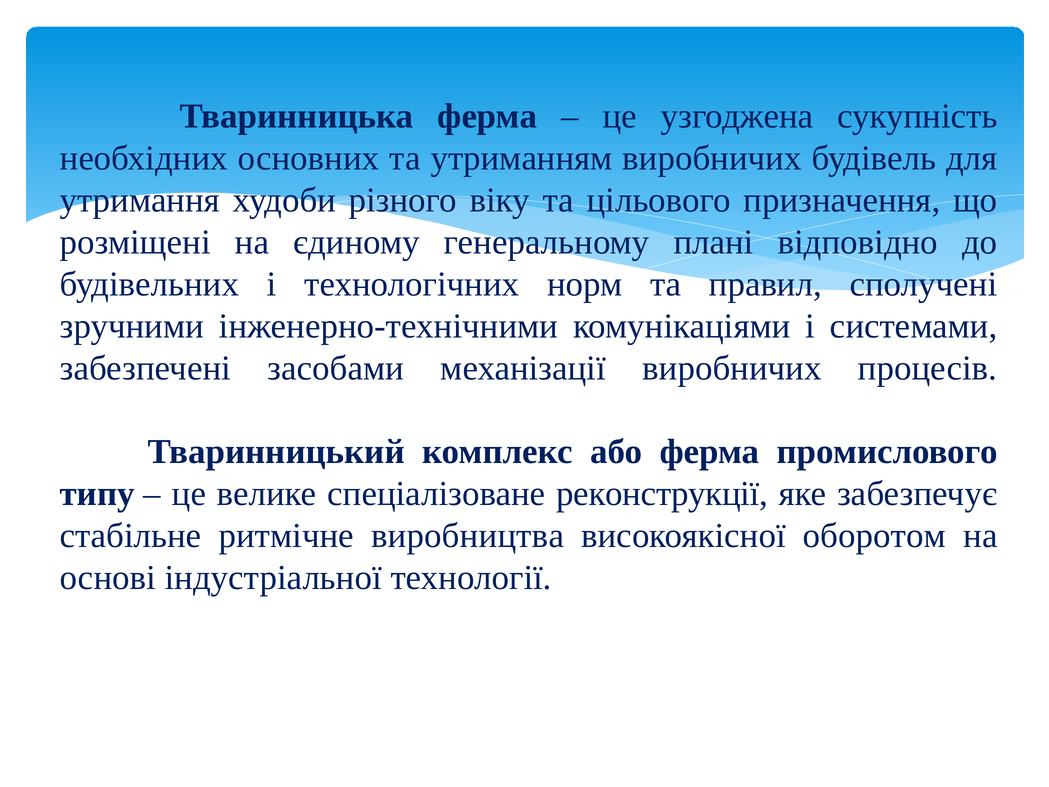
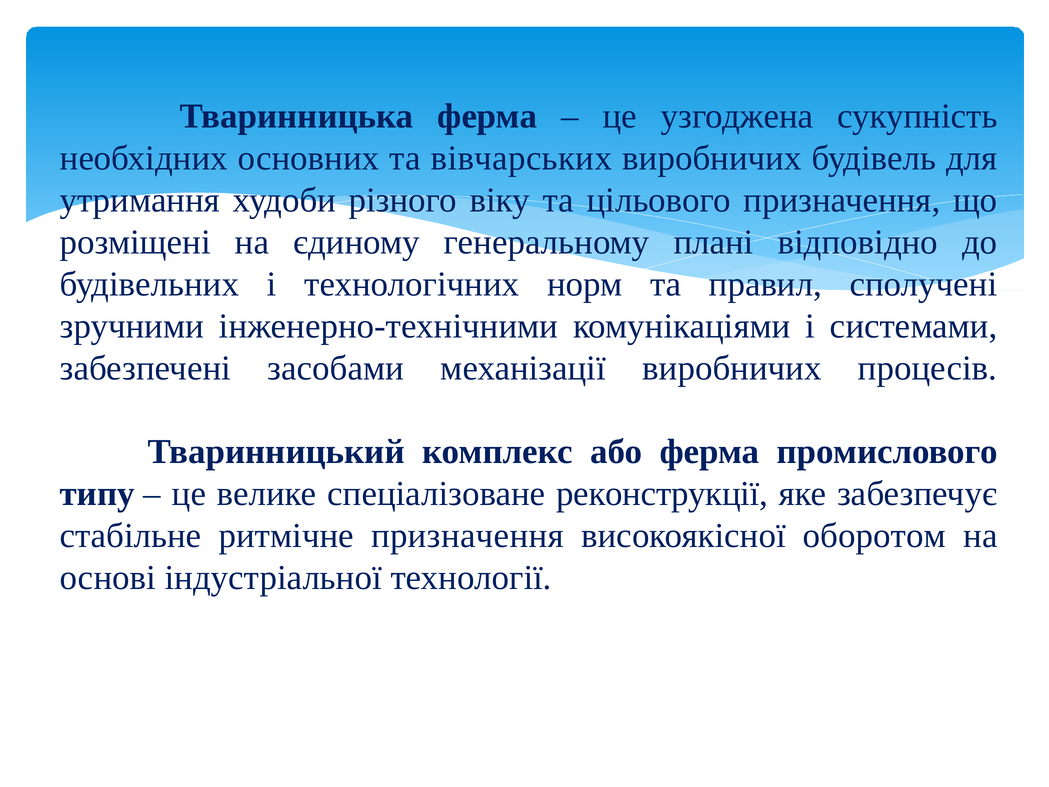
утриманням: утриманням -> вівчарських
ритмічне виробництва: виробництва -> призначення
